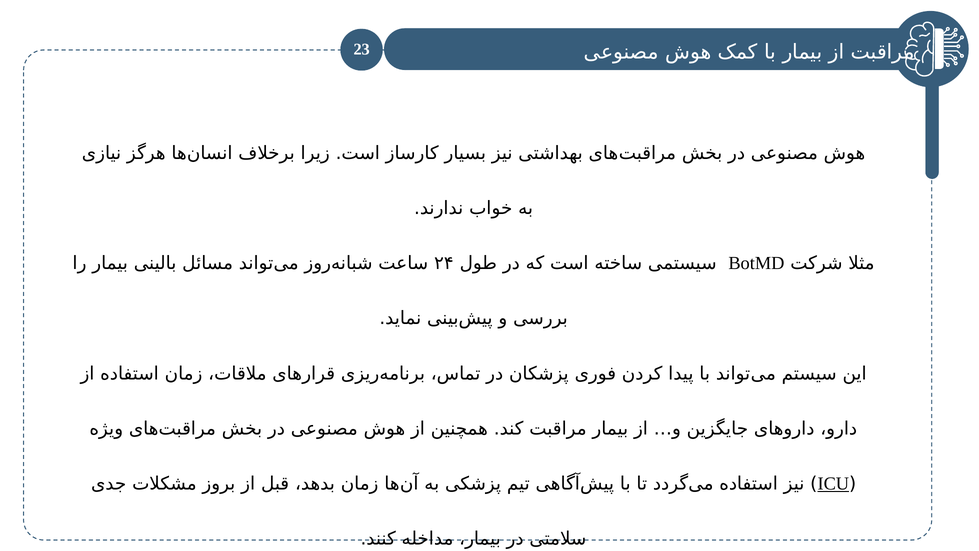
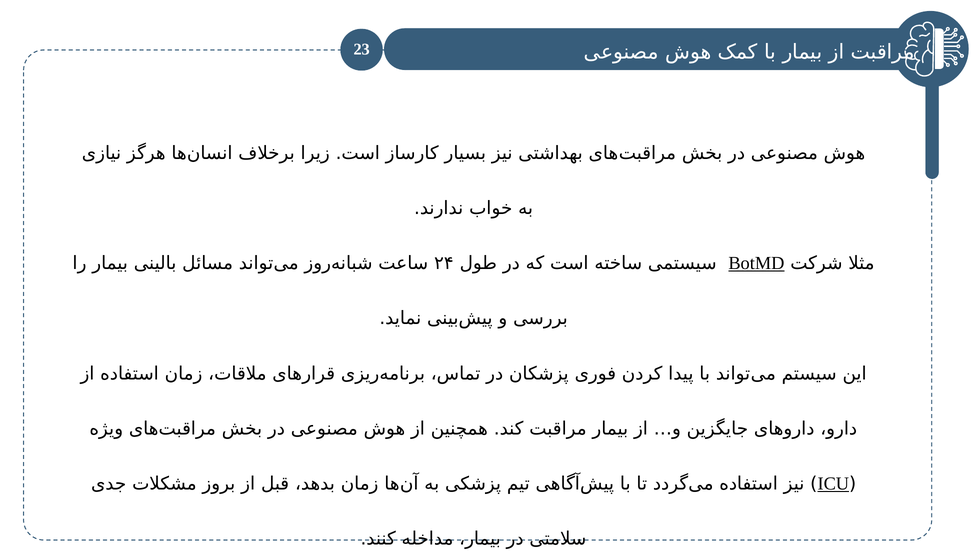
BotMD underline: none -> present
